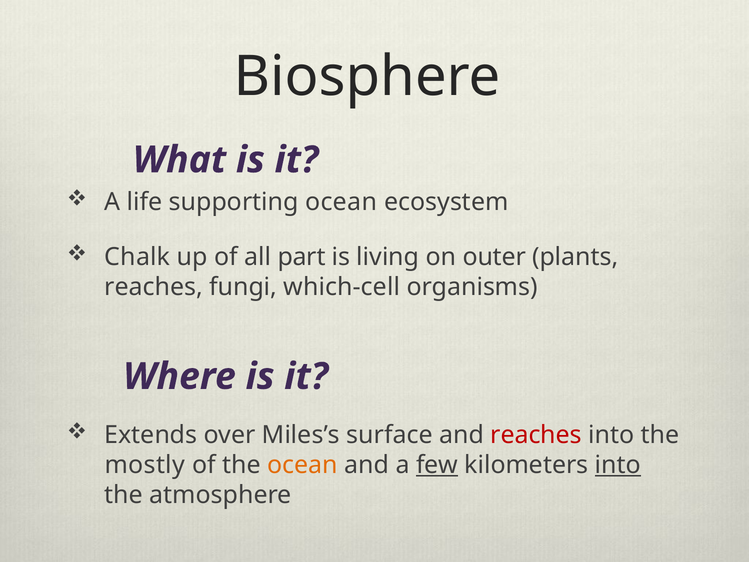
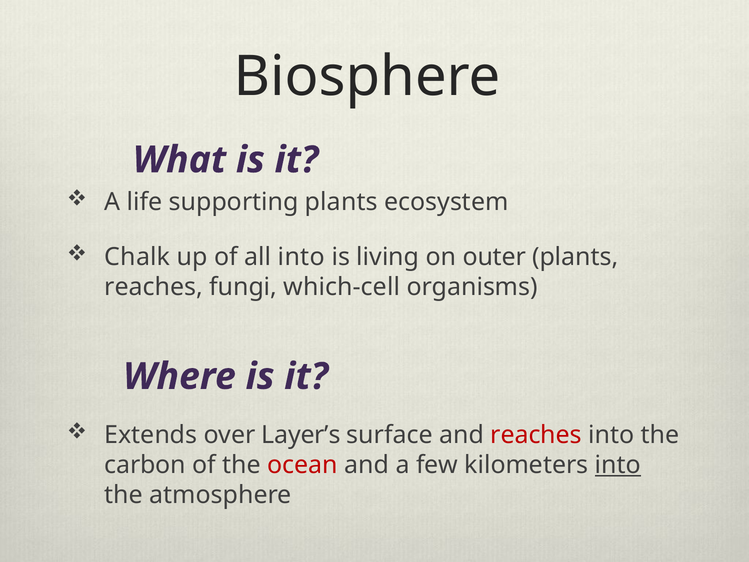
supporting ocean: ocean -> plants
all part: part -> into
Miles’s: Miles’s -> Layer’s
mostly: mostly -> carbon
ocean at (302, 465) colour: orange -> red
few underline: present -> none
